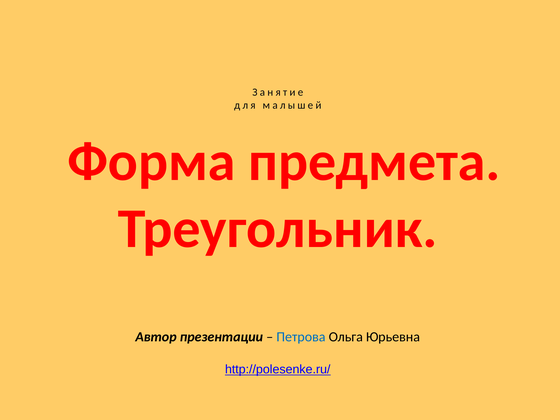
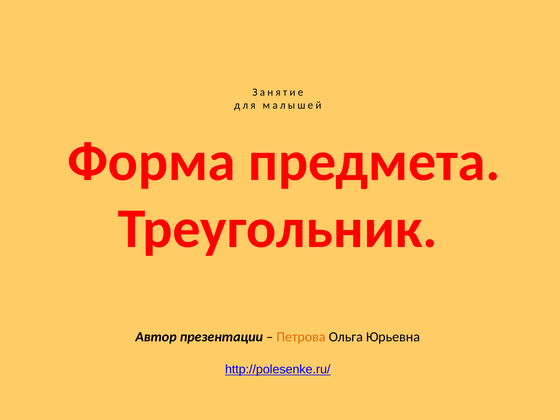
Петрова colour: blue -> orange
